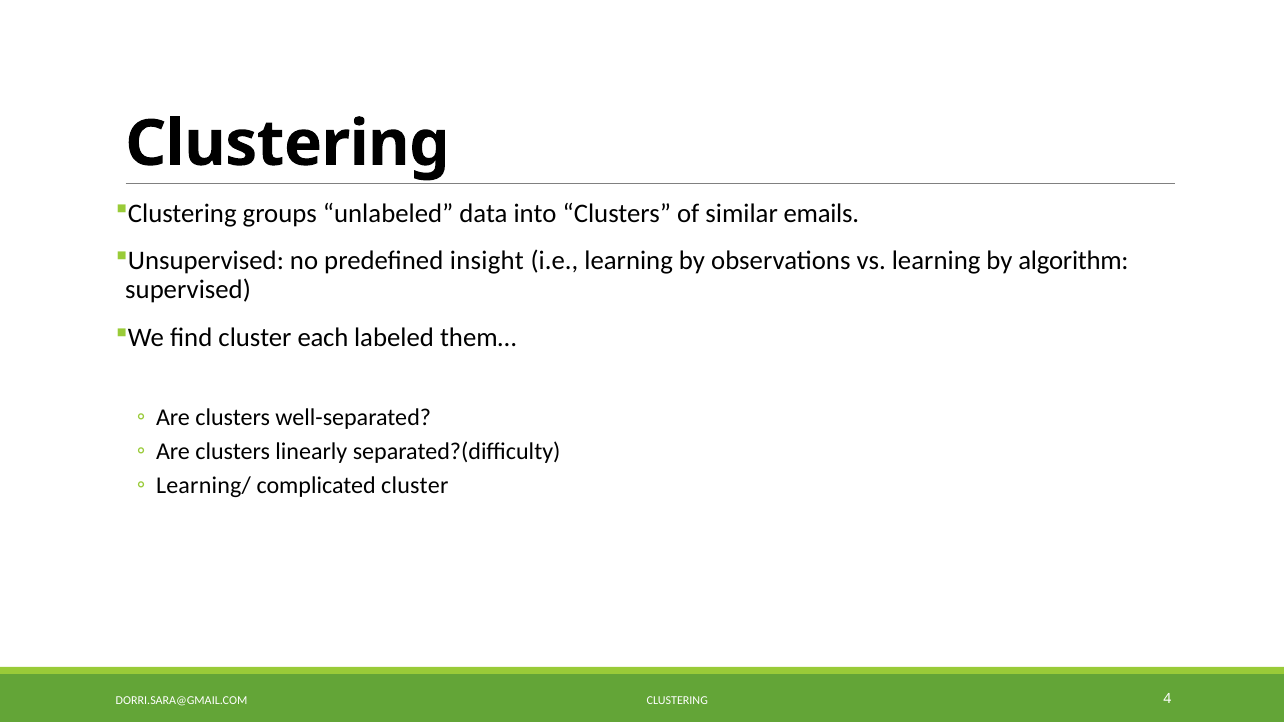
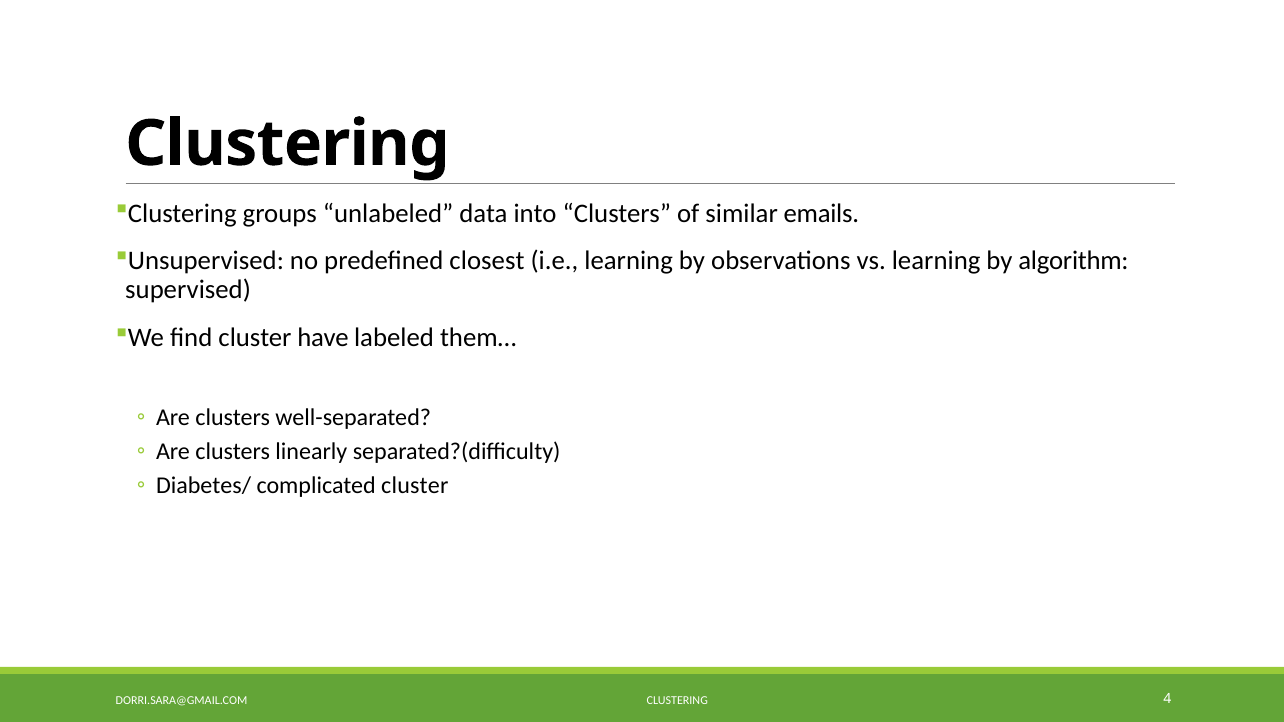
insight: insight -> closest
each: each -> have
Learning/: Learning/ -> Diabetes/
